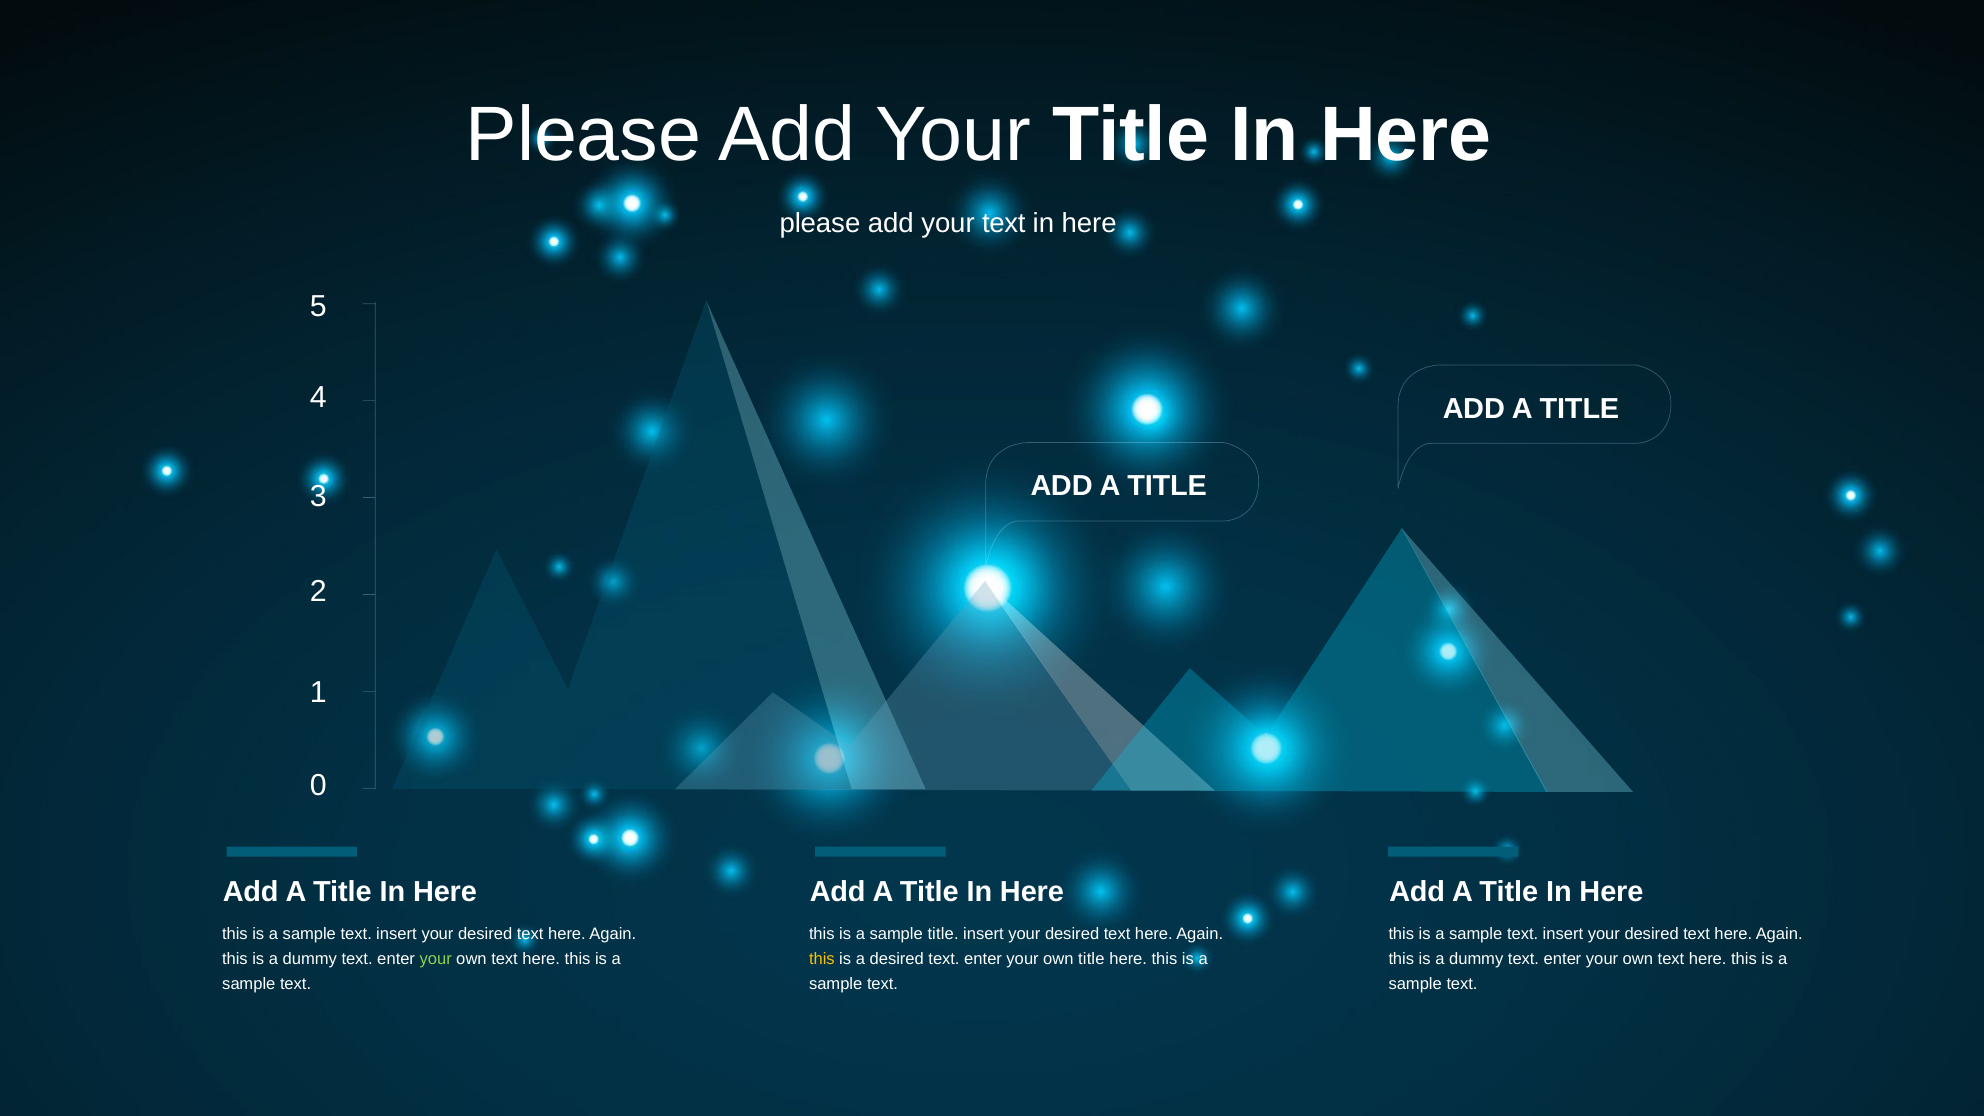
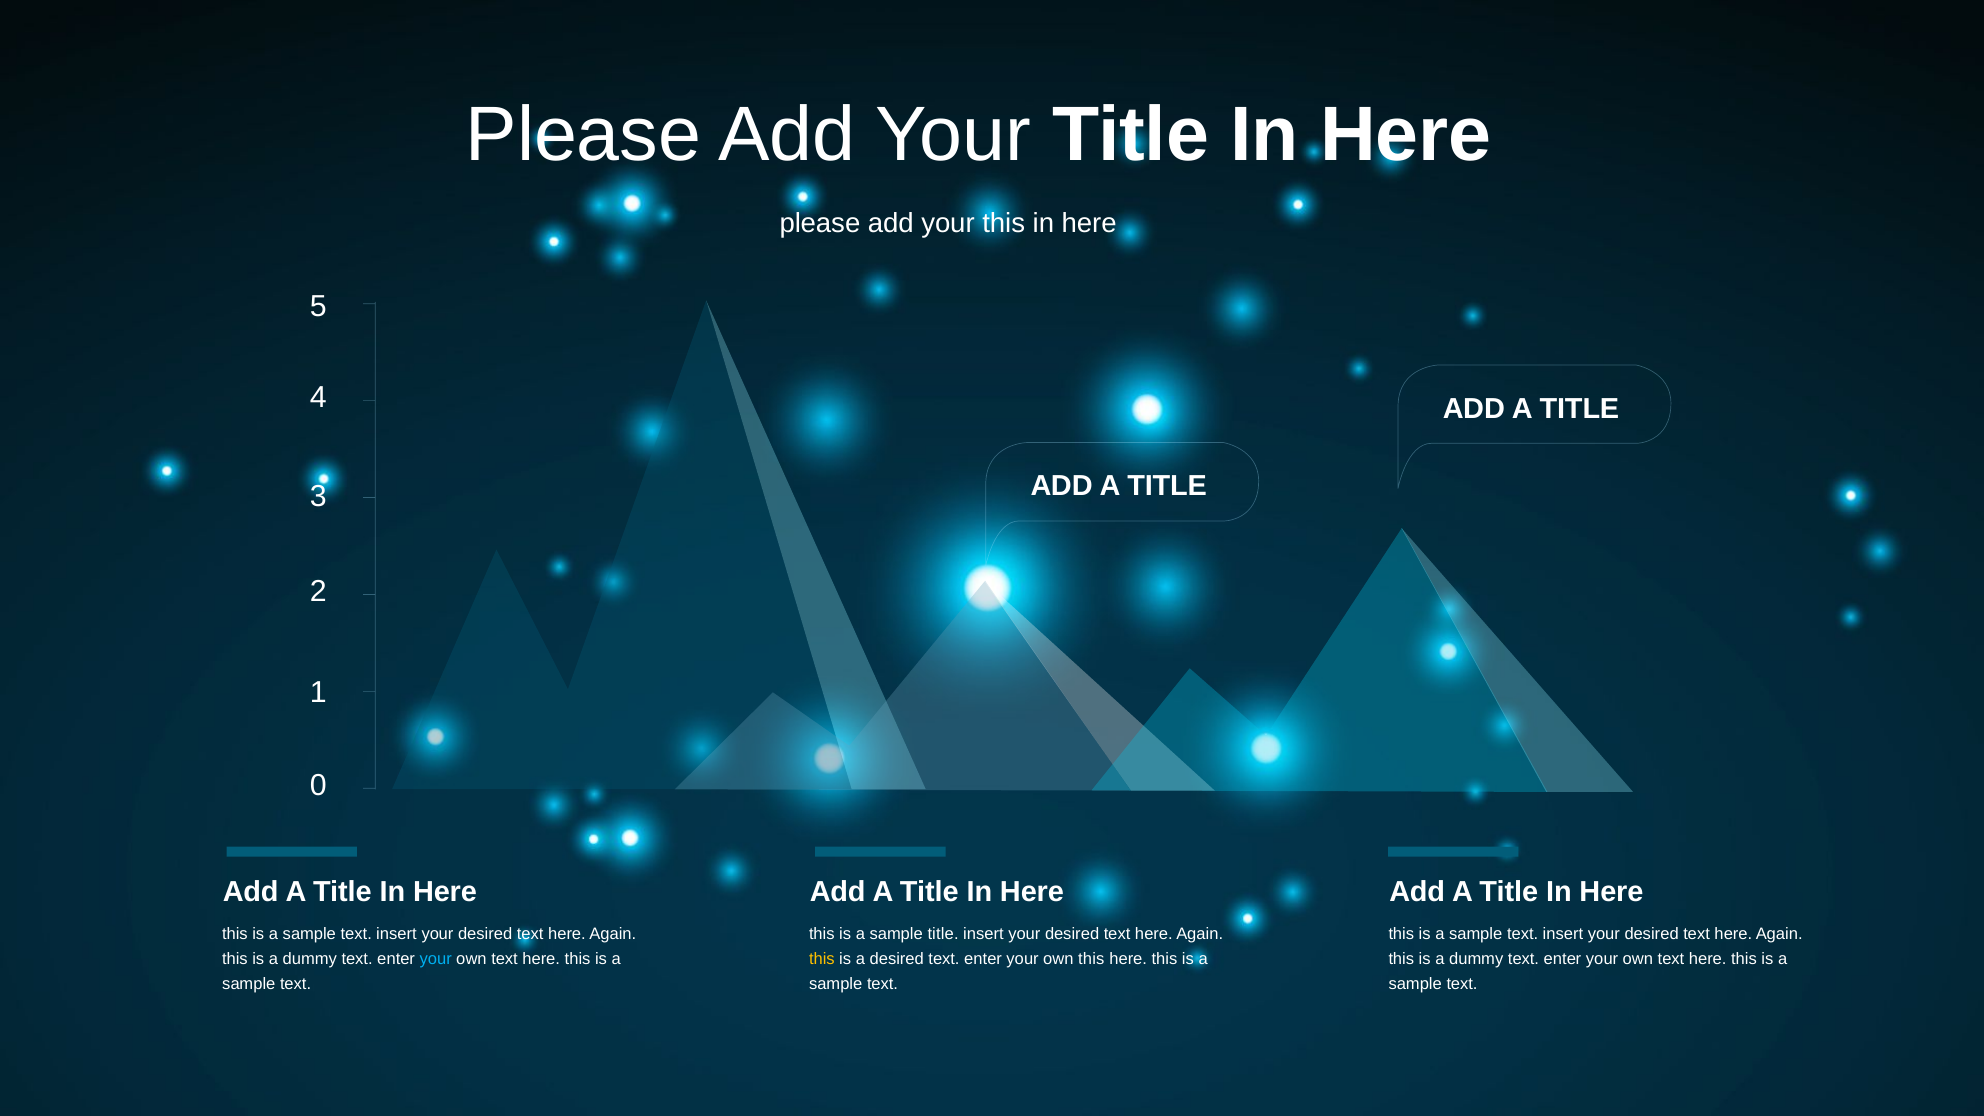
your text: text -> this
your at (436, 959) colour: light green -> light blue
own title: title -> this
